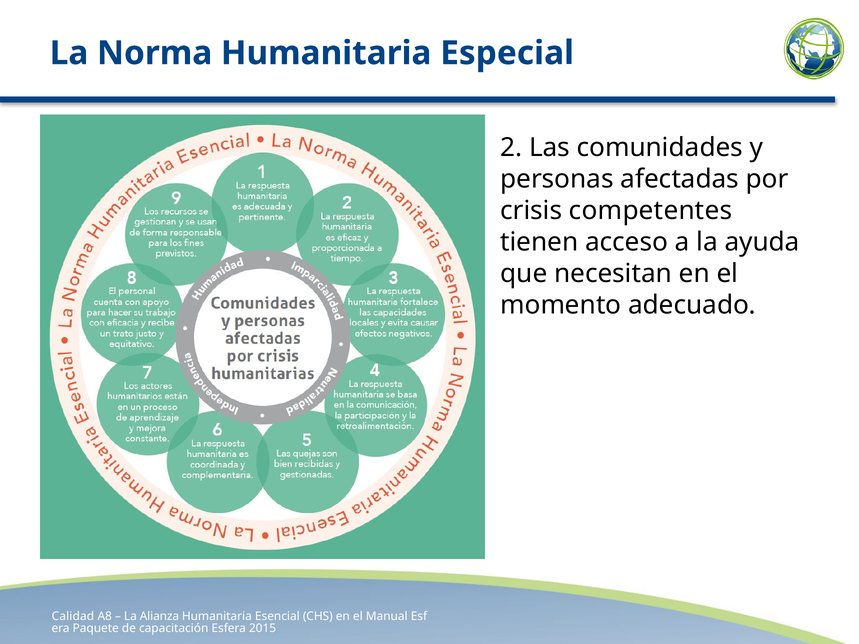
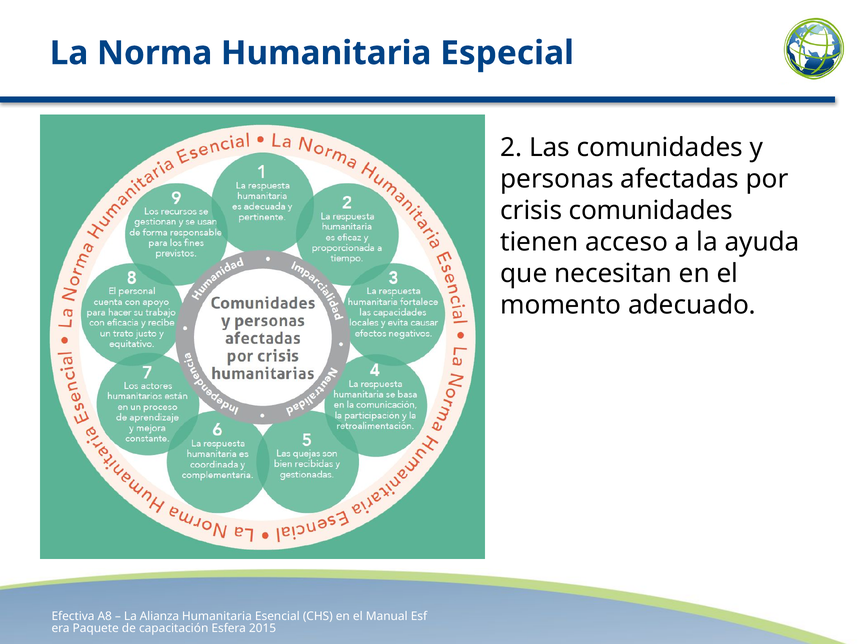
crisis competentes: competentes -> comunidades
Calidad: Calidad -> Efectiva
